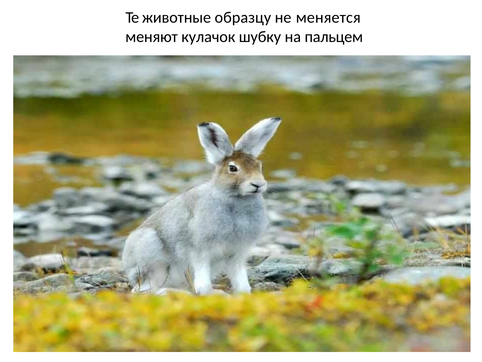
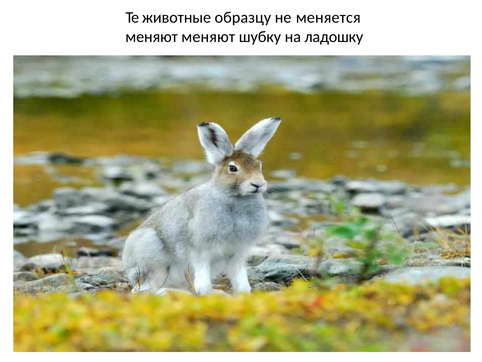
меняют кулачок: кулачок -> меняют
пальцем: пальцем -> ладошку
